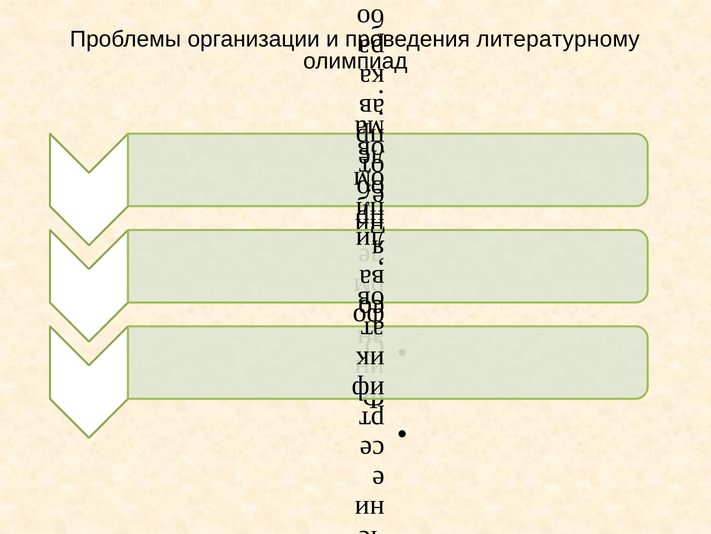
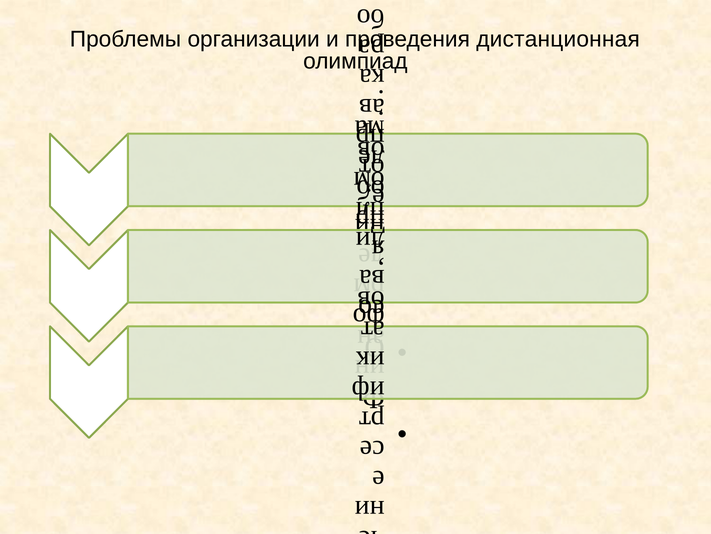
литературному: литературному -> дистанционная
